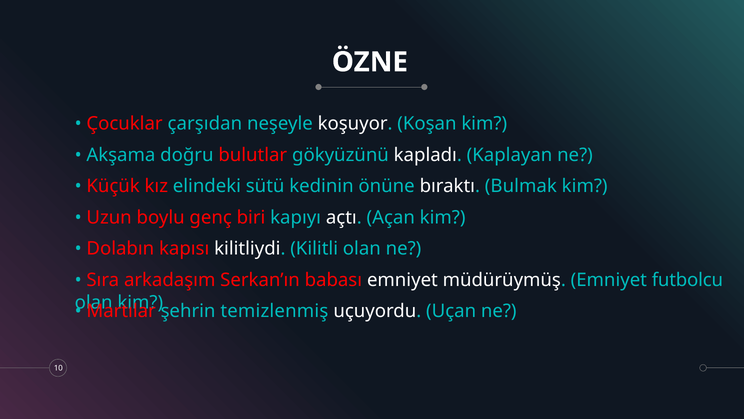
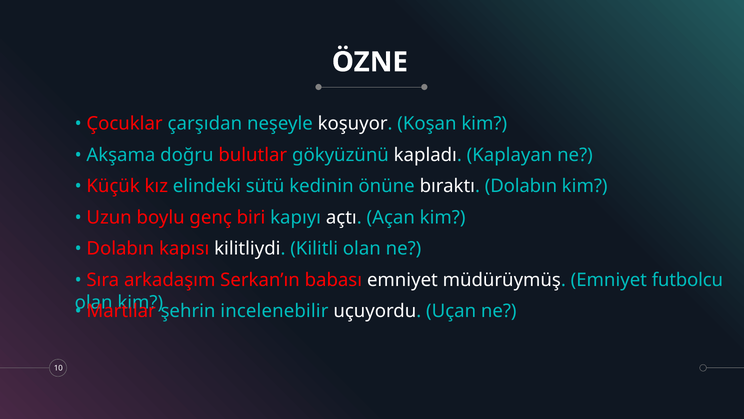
bıraktı Bulmak: Bulmak -> Dolabın
temizlenmiş: temizlenmiş -> incelenebilir
